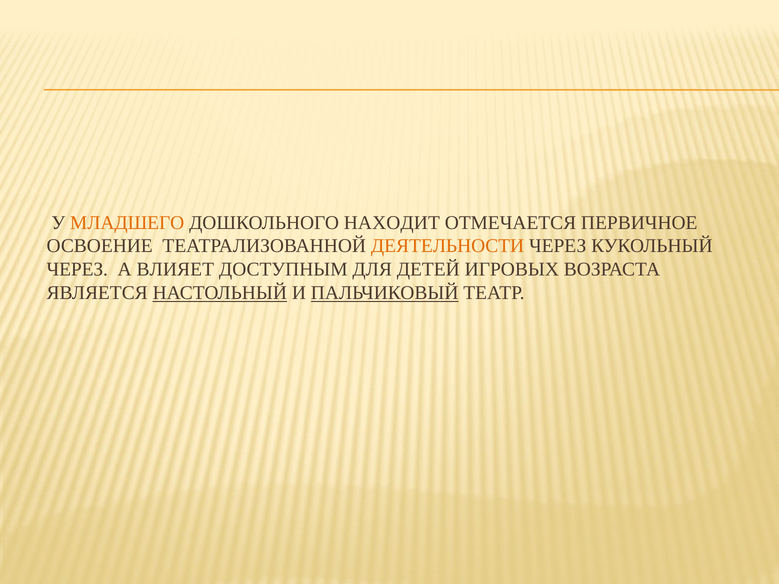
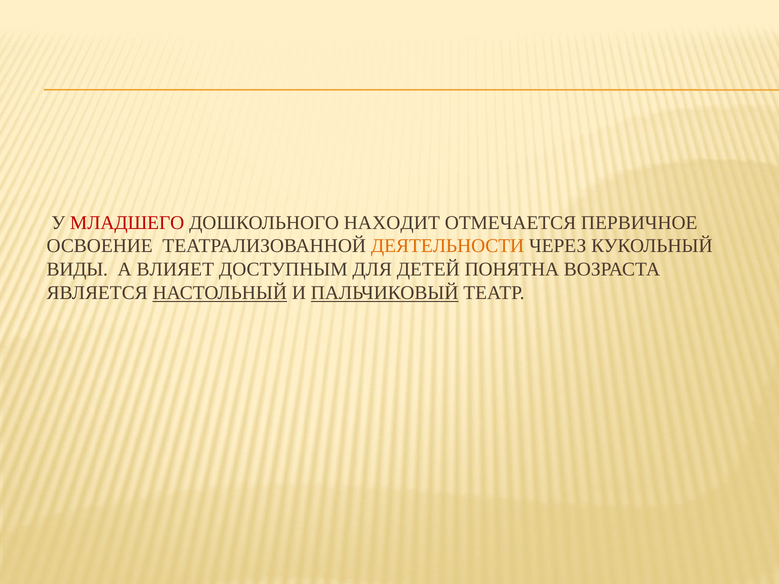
МЛАДШЕГО colour: orange -> red
ЧЕРЕЗ at (77, 270): ЧЕРЕЗ -> ВИДЫ
ИГРОВЫХ: ИГРОВЫХ -> ПОНЯТНА
